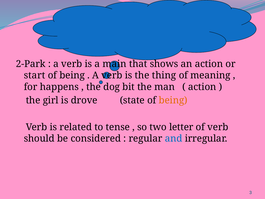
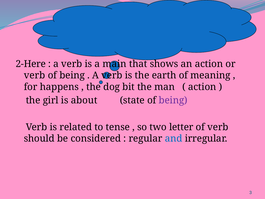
2-Park: 2-Park -> 2-Here
start at (35, 75): start -> verb
thing: thing -> earth
drove: drove -> about
being at (173, 100) colour: orange -> purple
